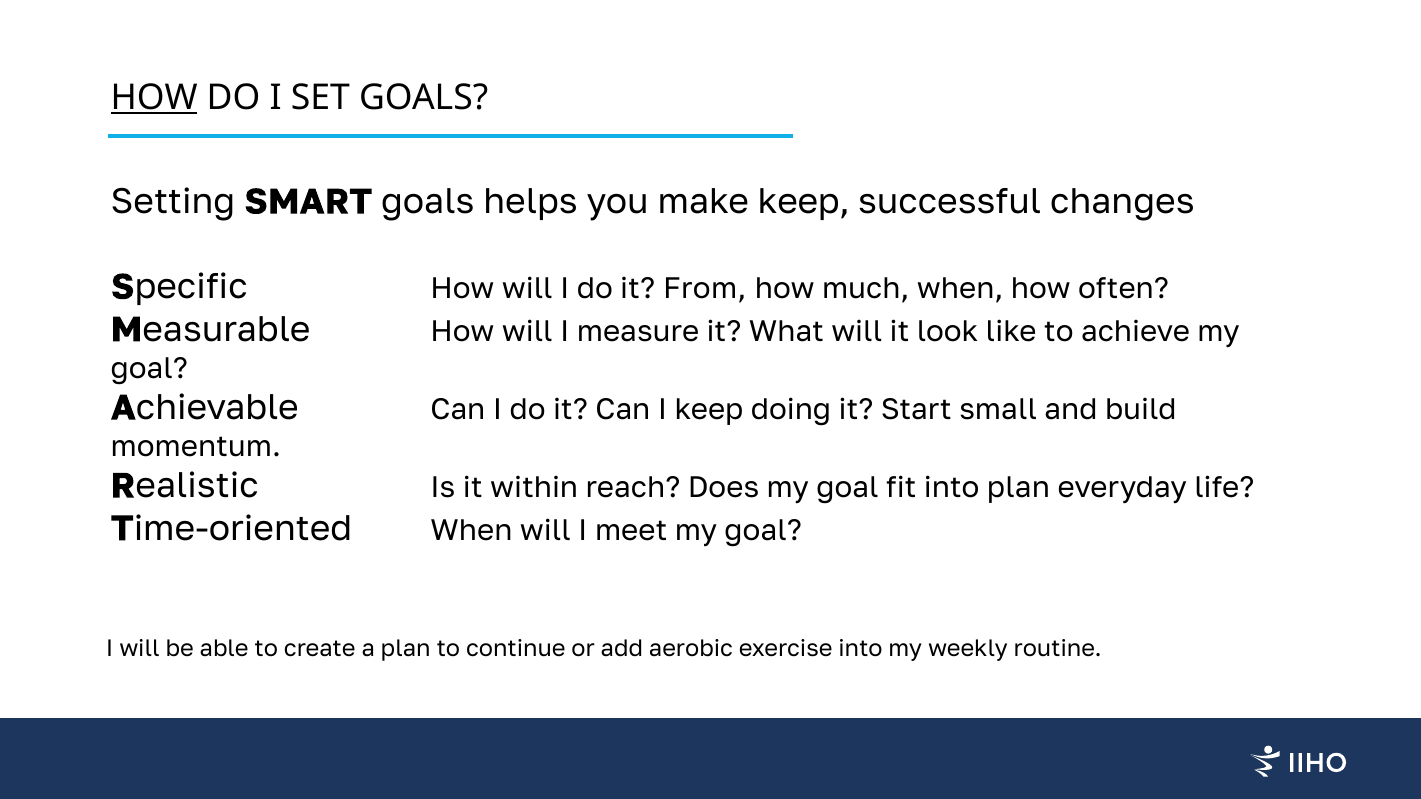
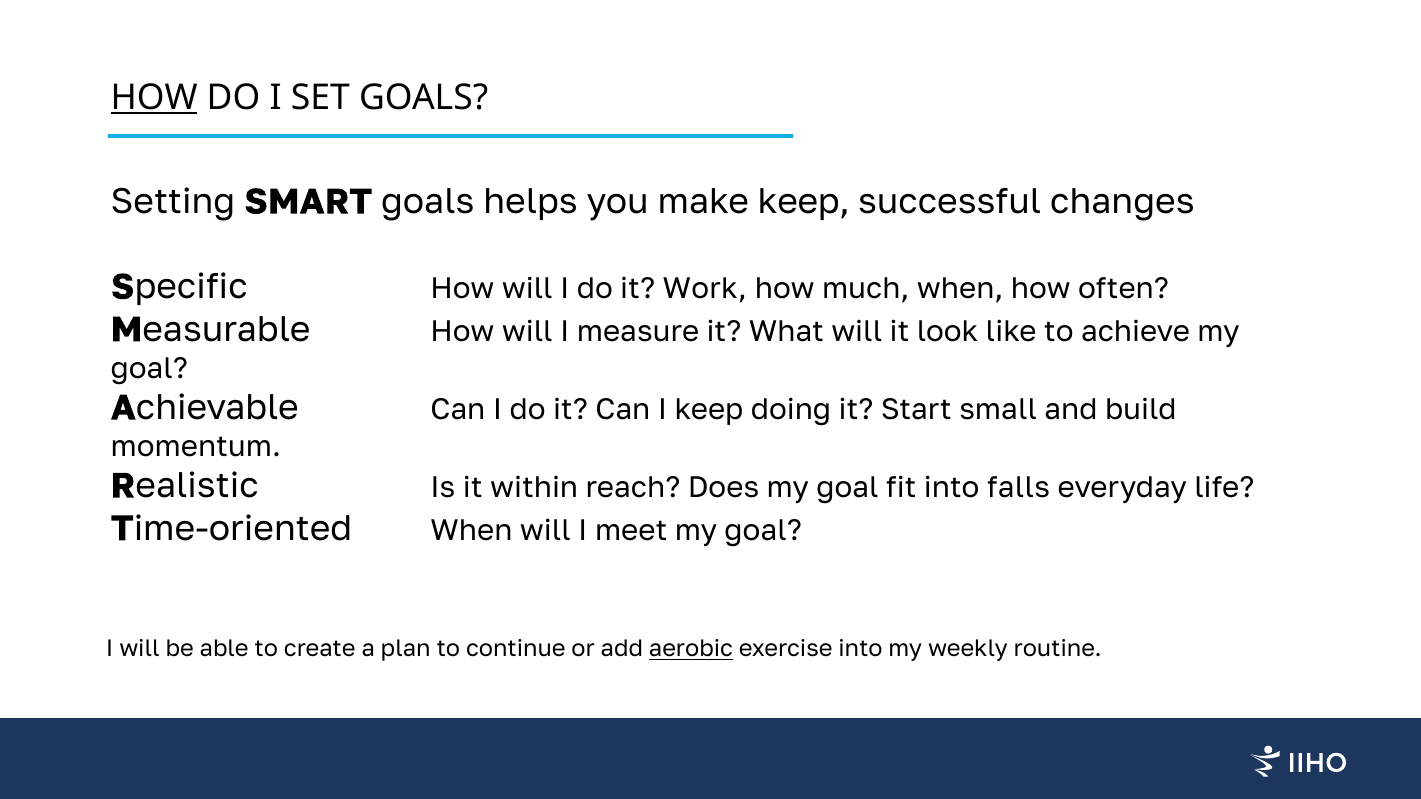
From: From -> Work
into plan: plan -> falls
aerobic underline: none -> present
